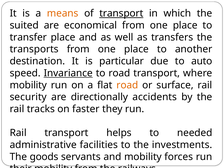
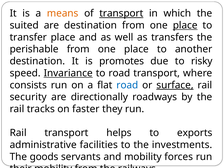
are economical: economical -> destination
place at (185, 25) underline: none -> present
transports: transports -> perishable
particular: particular -> promotes
auto: auto -> risky
mobility at (28, 85): mobility -> consists
road at (127, 85) colour: orange -> blue
surface underline: none -> present
accidents: accidents -> roadways
needed: needed -> exports
